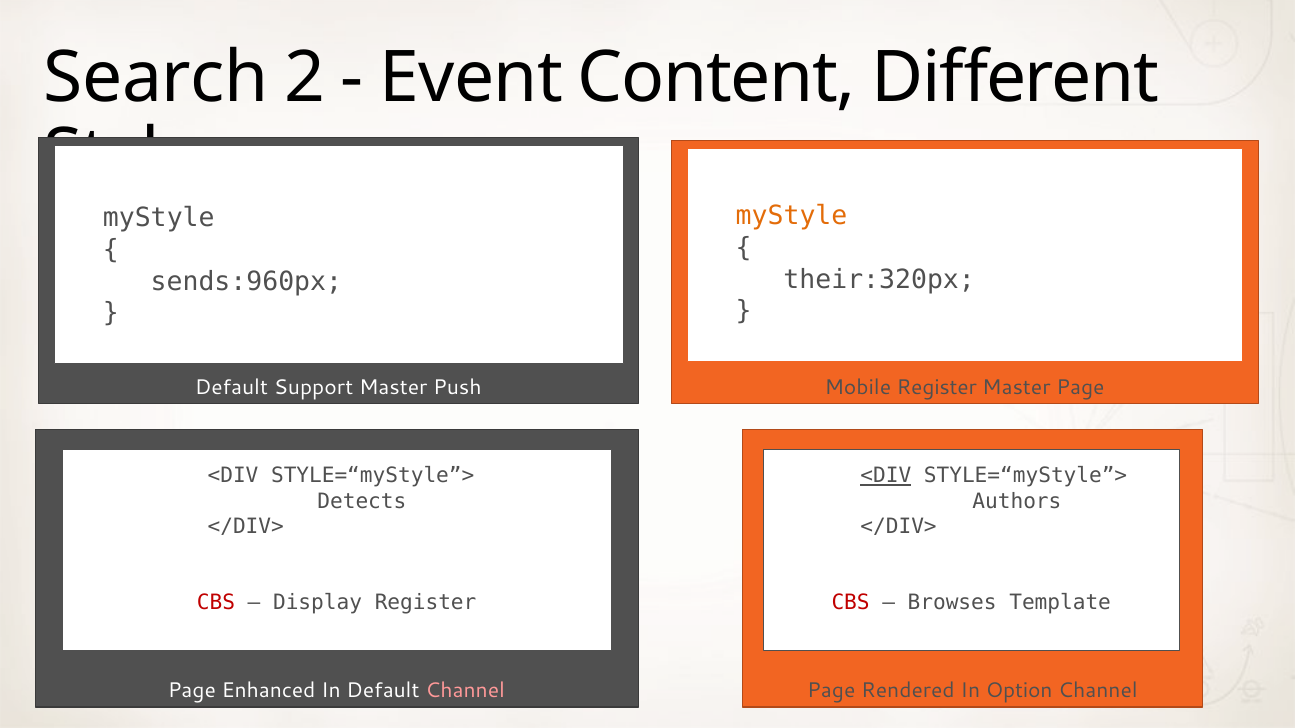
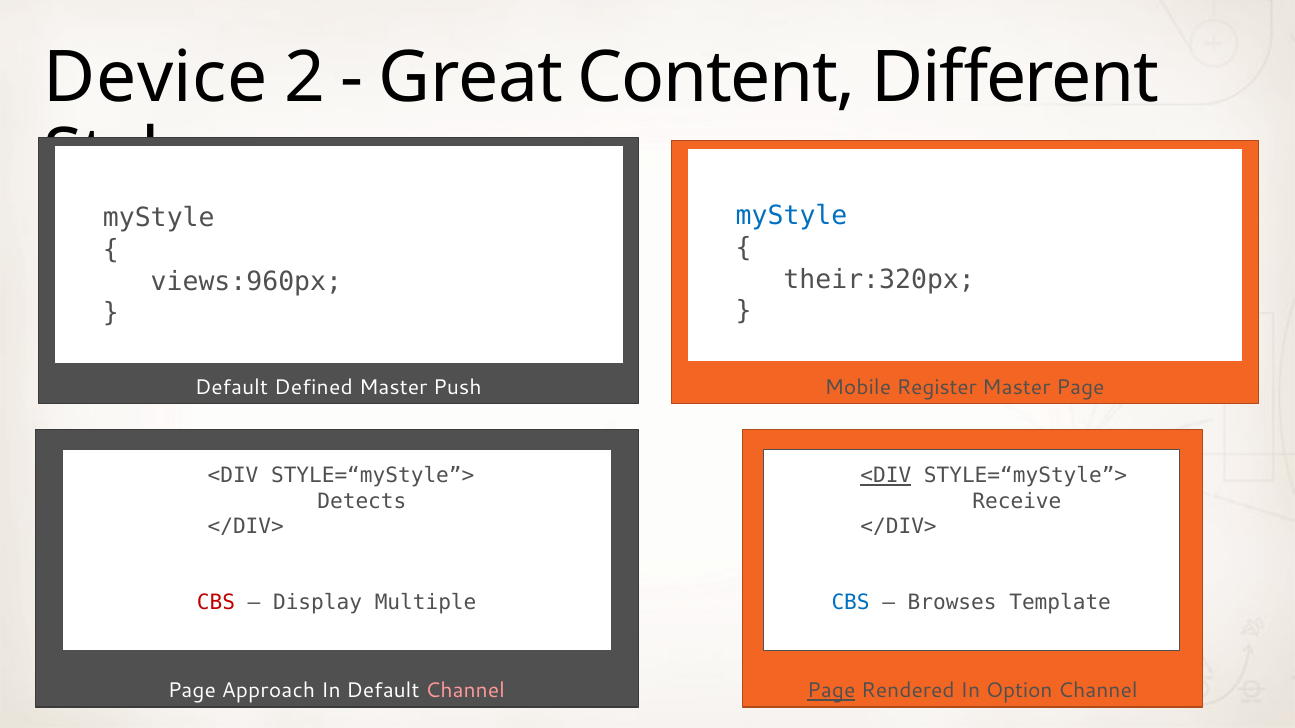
Search: Search -> Device
Event: Event -> Great
myStyle at (792, 216) colour: orange -> blue
sends:960px: sends:960px -> views:960px
Support: Support -> Defined
Authors: Authors -> Receive
Display Register: Register -> Multiple
CBS at (851, 603) colour: red -> blue
Enhanced: Enhanced -> Approach
Page at (831, 691) underline: none -> present
